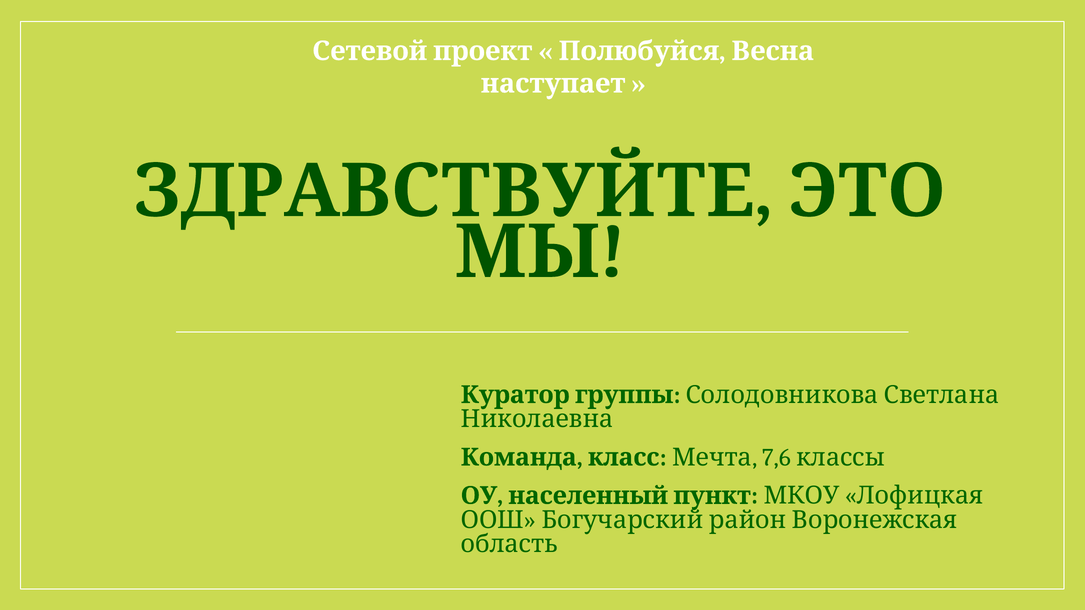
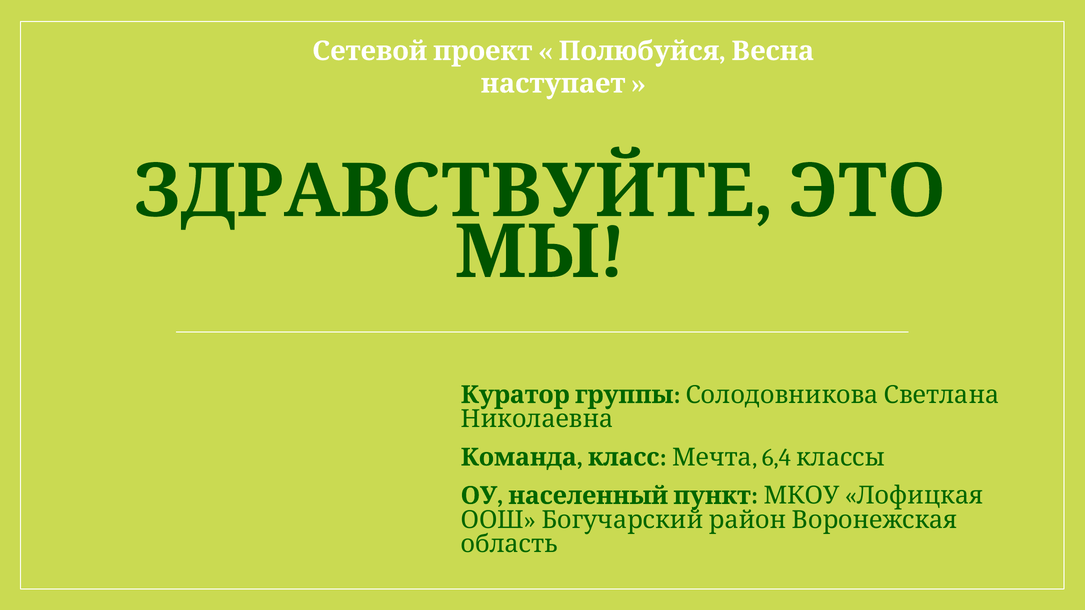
7,6: 7,6 -> 6,4
